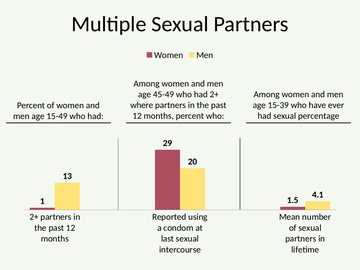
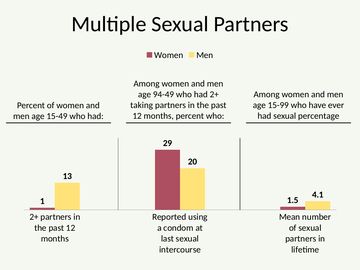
45-49: 45-49 -> 94-49
where: where -> taking
15-39: 15-39 -> 15-99
